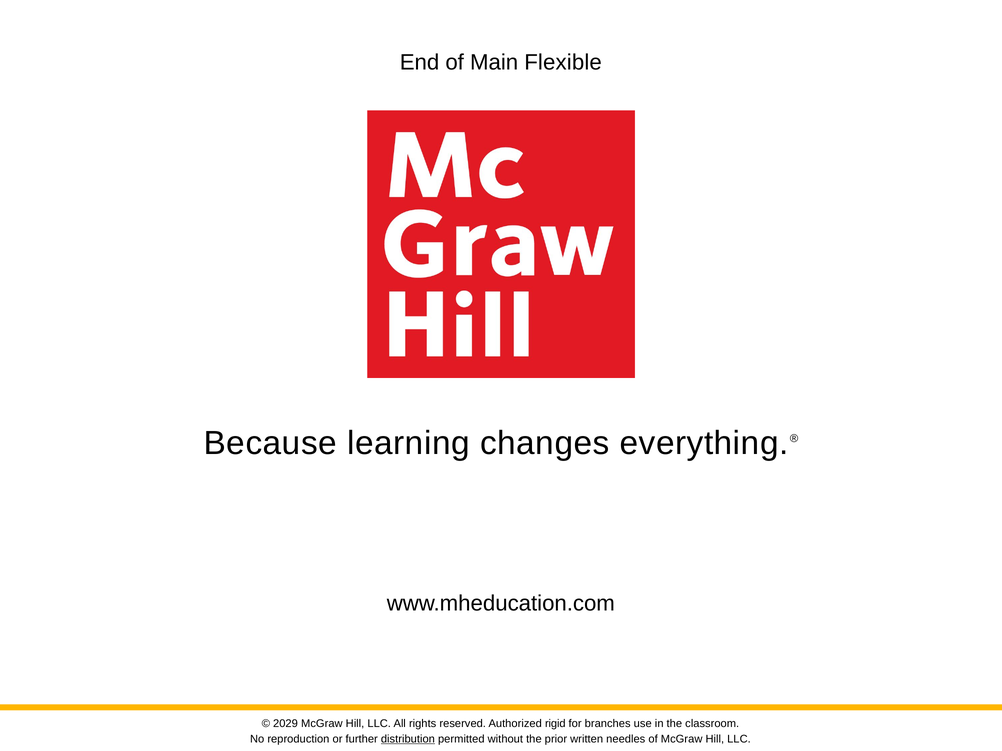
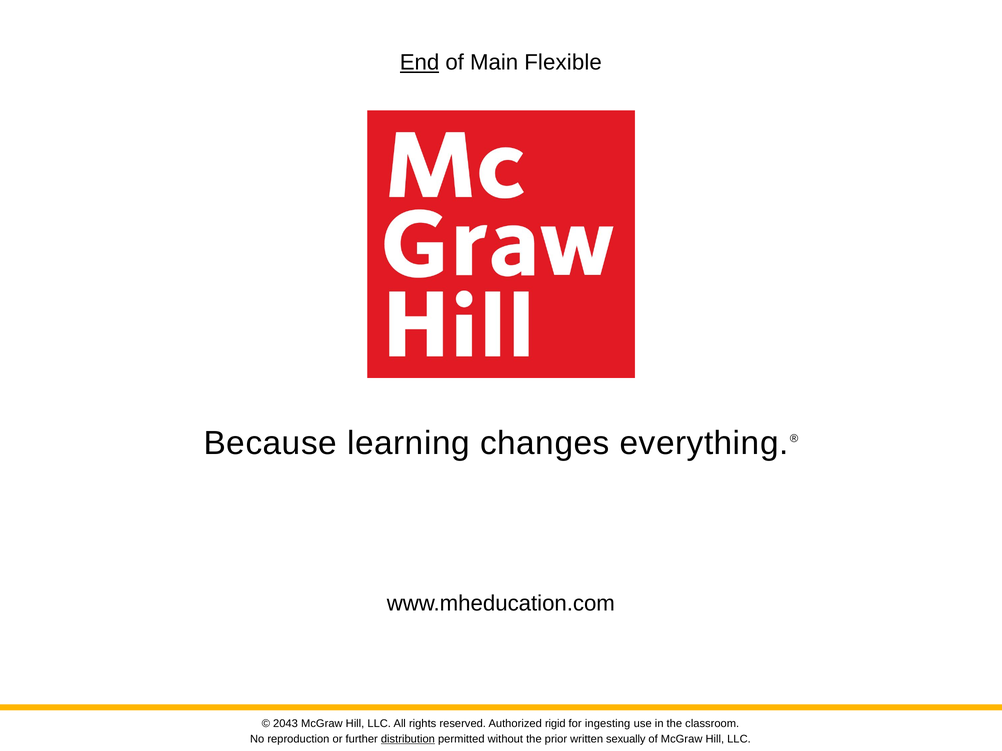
End underline: none -> present
2029: 2029 -> 2043
branches: branches -> ingesting
needles: needles -> sexually
